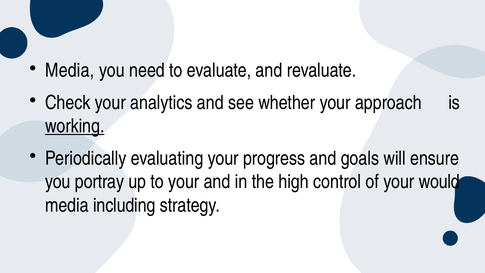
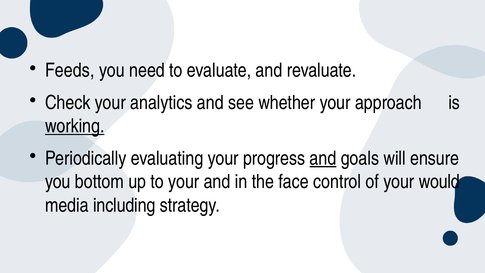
Media at (70, 70): Media -> Feeds
and at (323, 158) underline: none -> present
portray: portray -> bottom
high: high -> face
